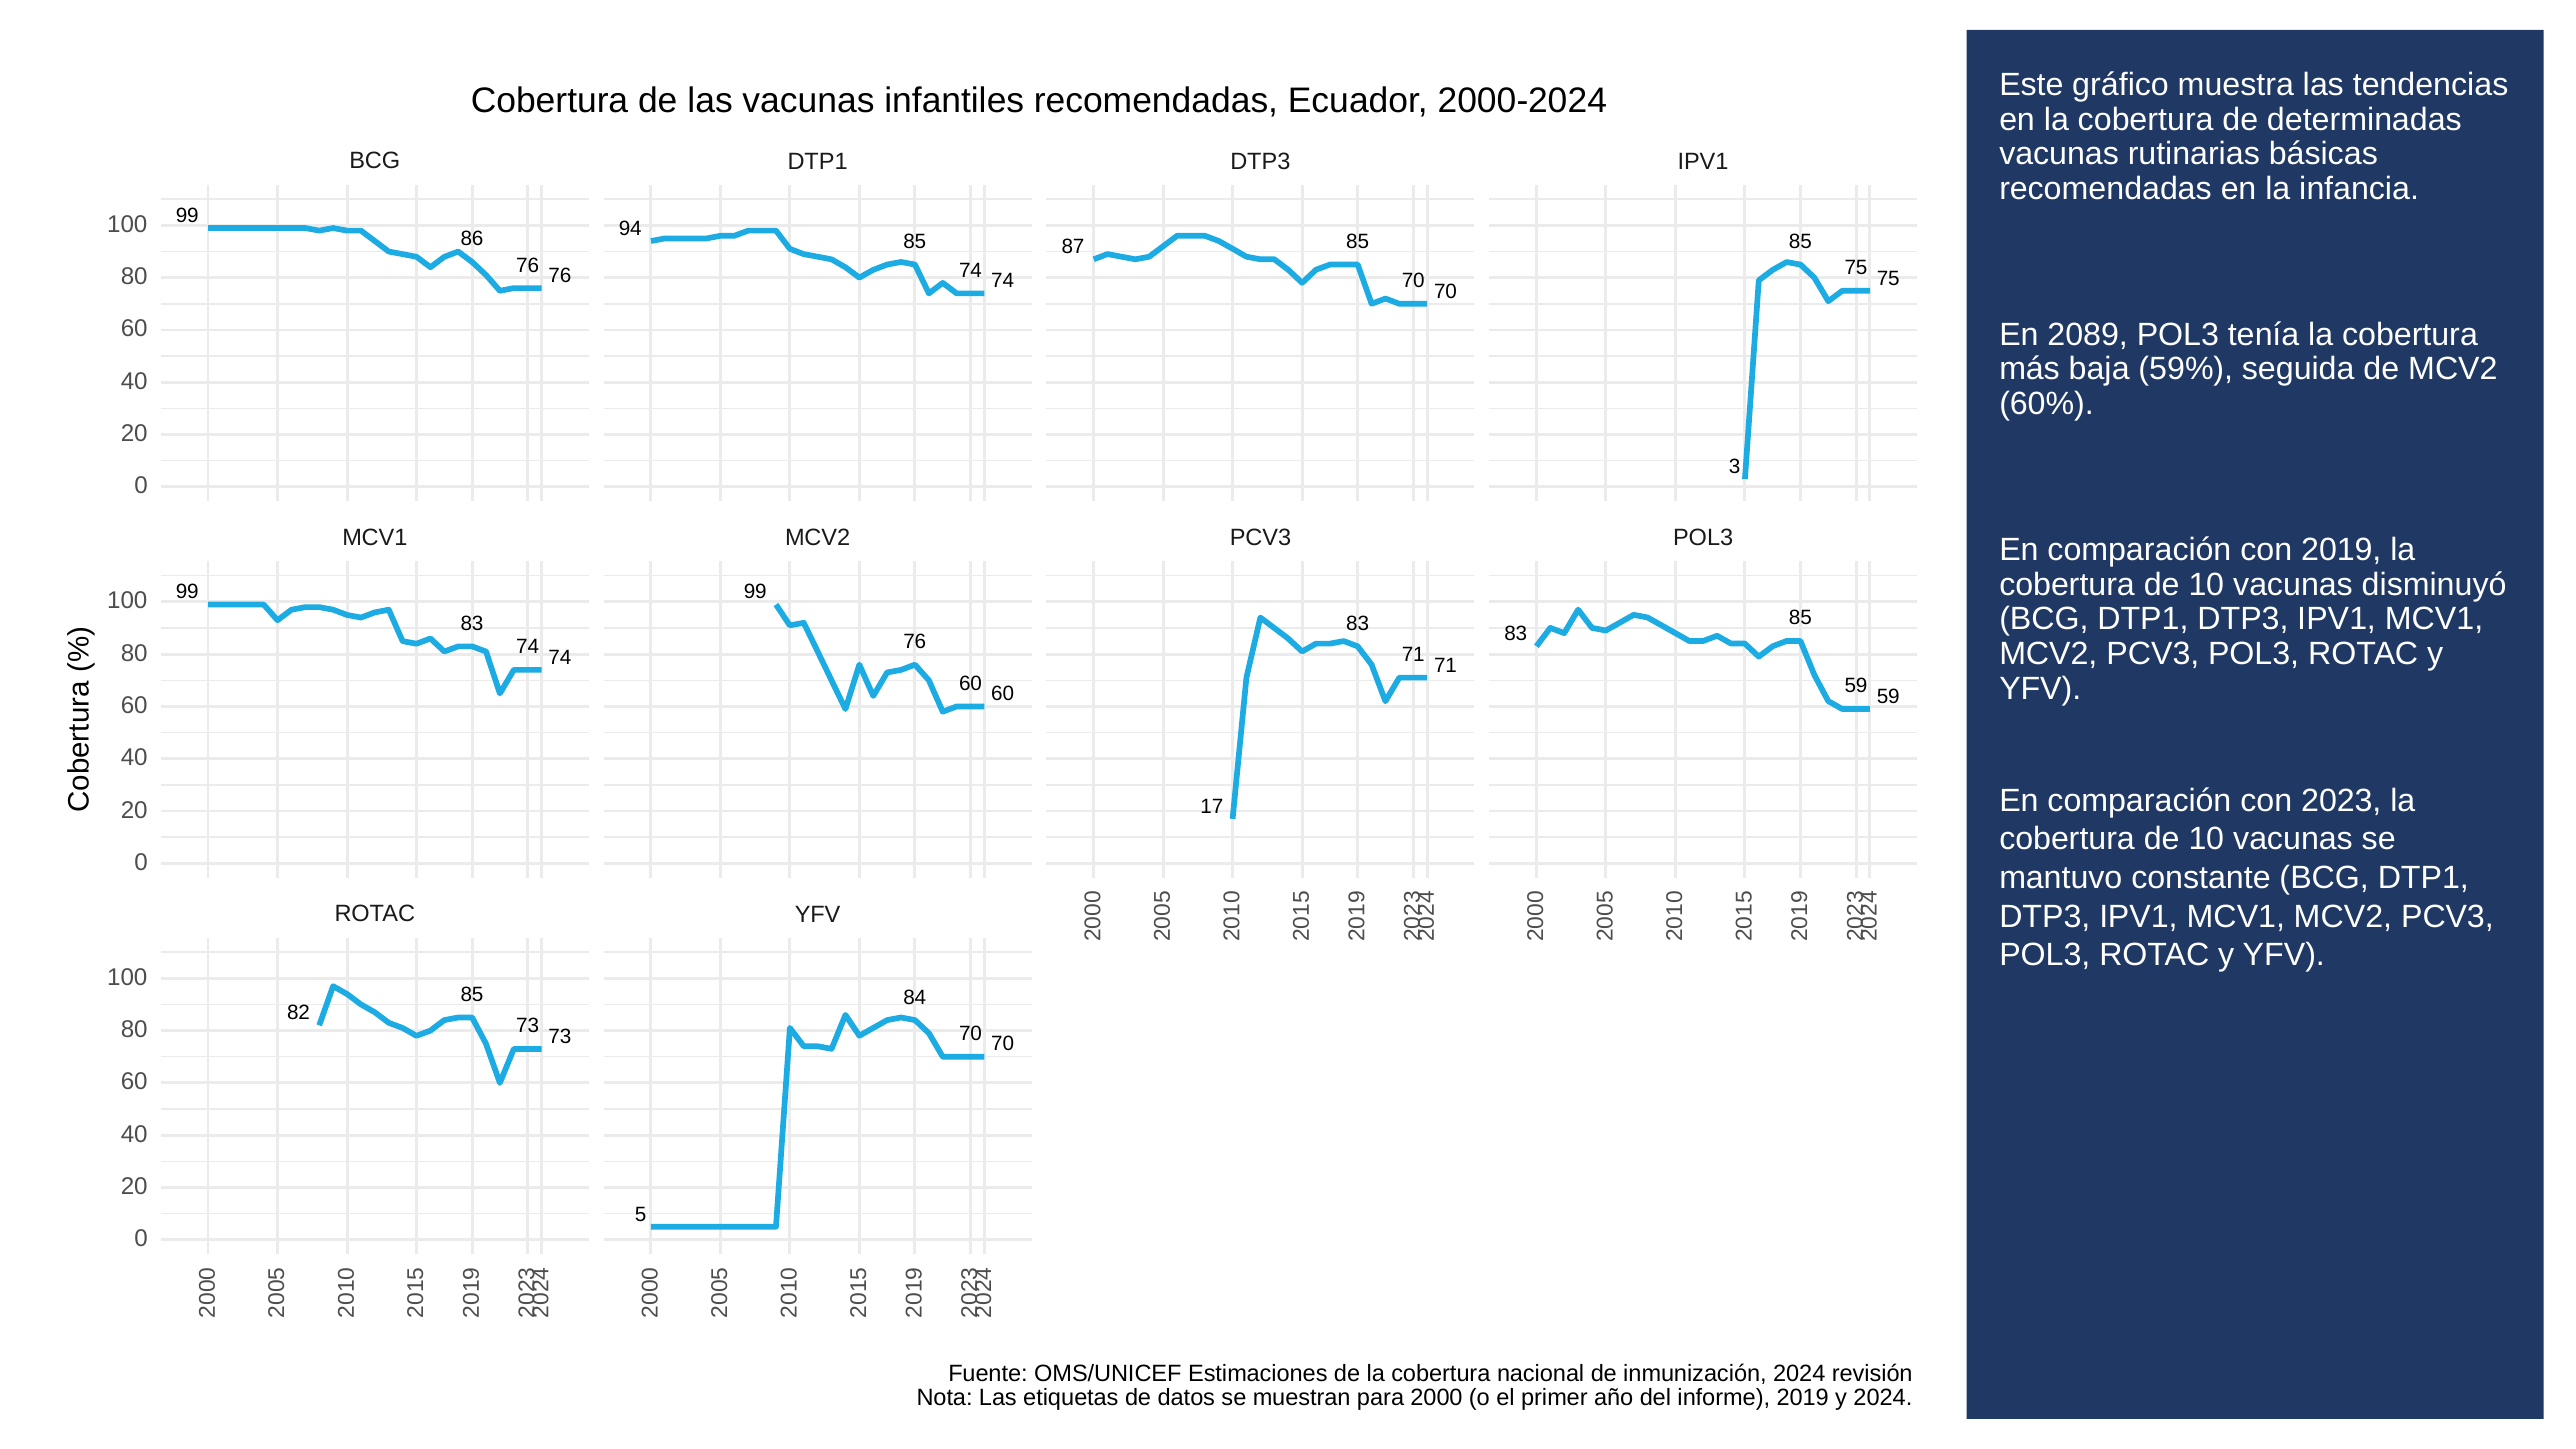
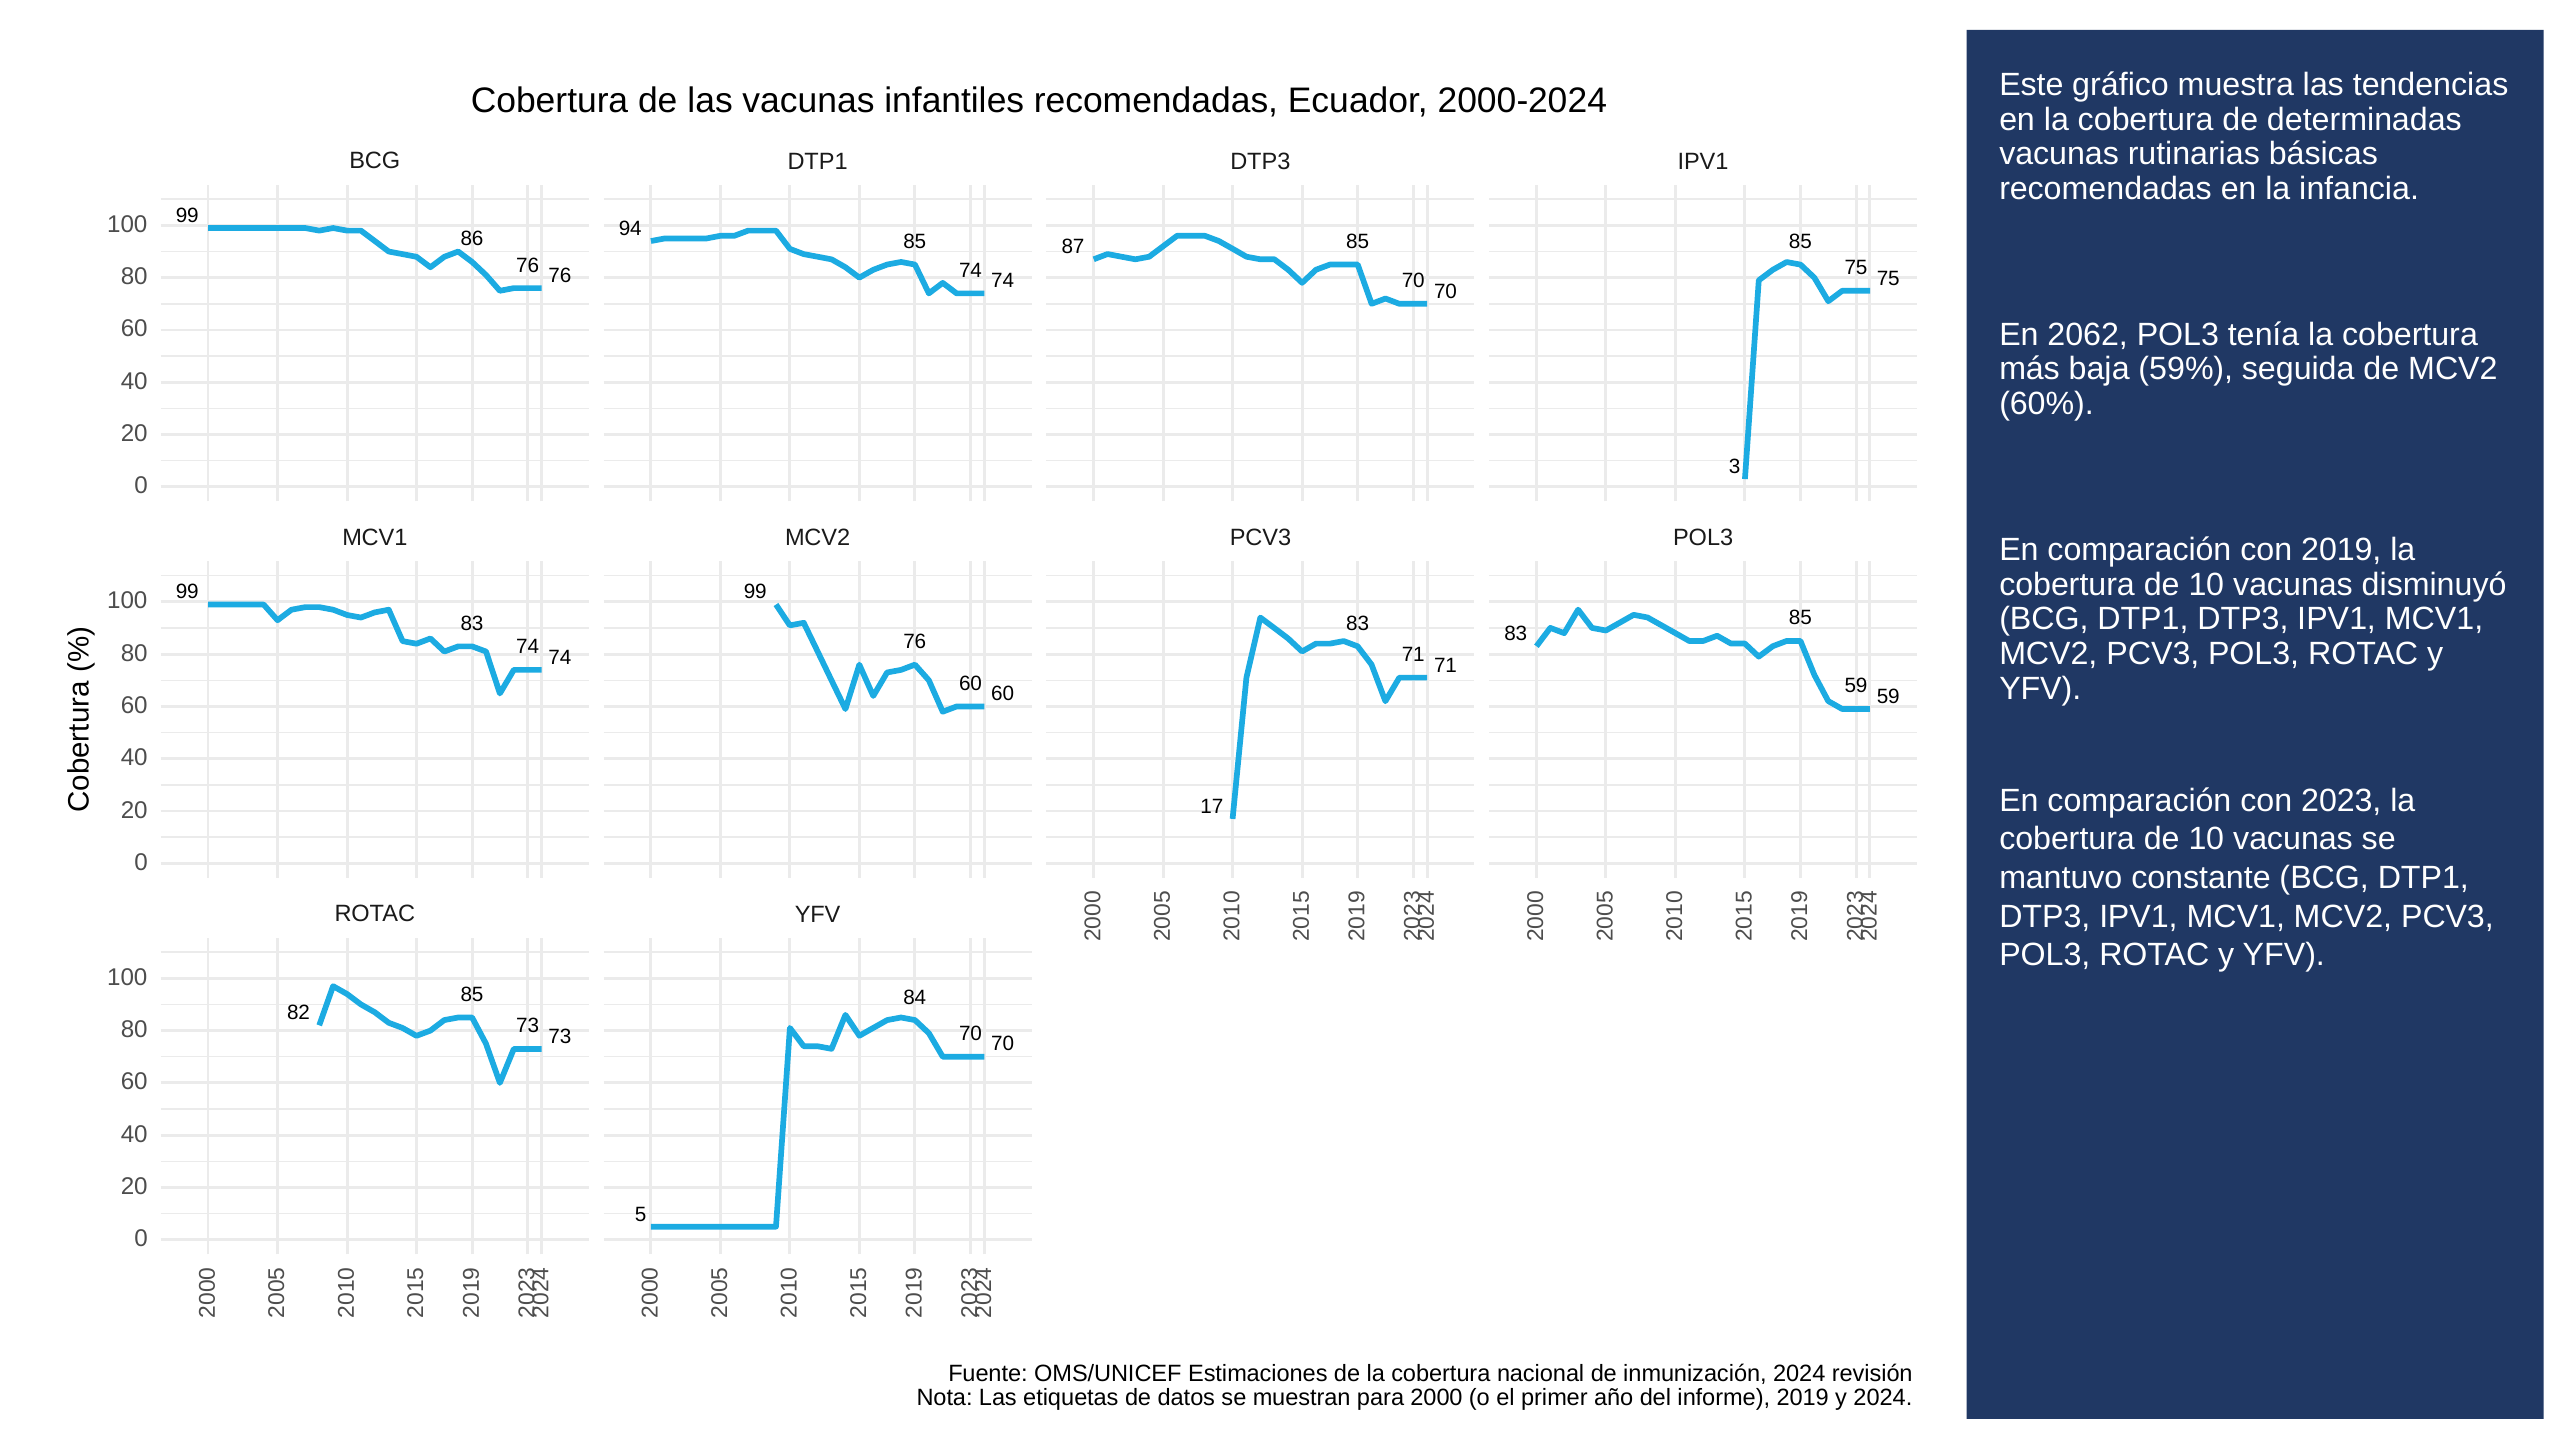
2089: 2089 -> 2062
